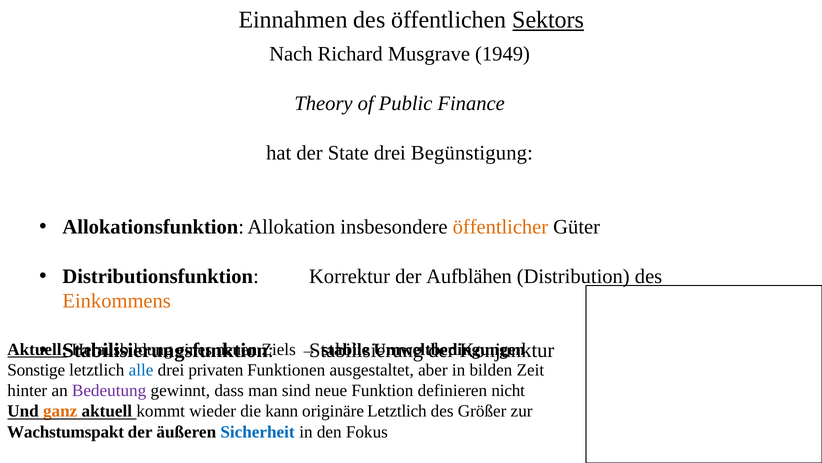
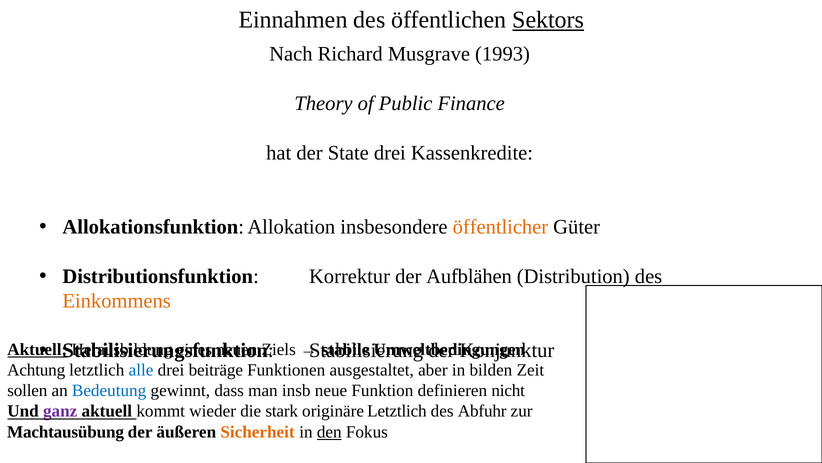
1949: 1949 -> 1993
Begünstigung: Begünstigung -> Kassenkredite
Sonstige: Sonstige -> Achtung
privaten: privaten -> beiträge
hinter: hinter -> sollen
Bedeutung colour: purple -> blue
sind: sind -> insb
ganz colour: orange -> purple
kann: kann -> stark
Größer: Größer -> Abfuhr
Wachstumspakt: Wachstumspakt -> Machtausübung
Sicherheit colour: blue -> orange
den underline: none -> present
